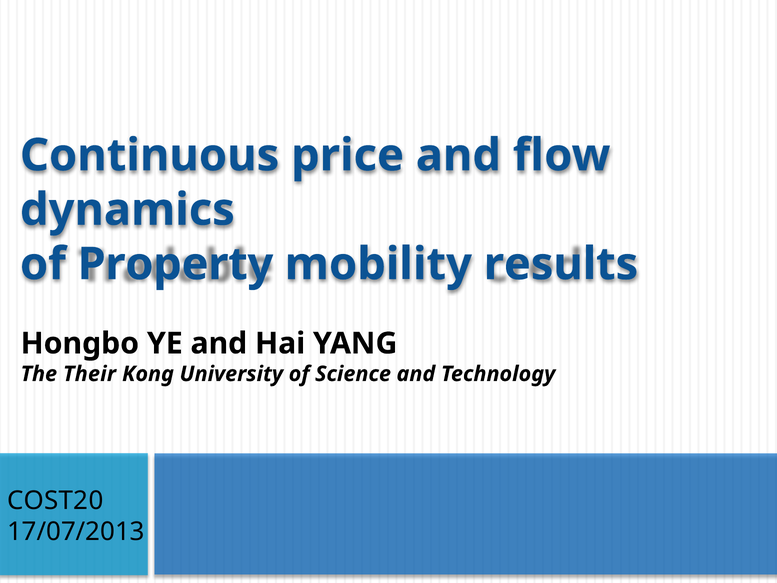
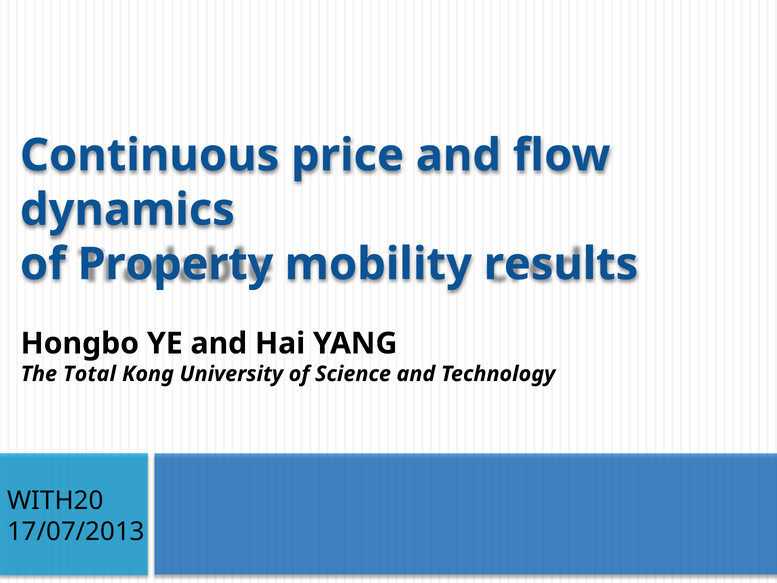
Their: Their -> Total
COST20: COST20 -> WITH20
